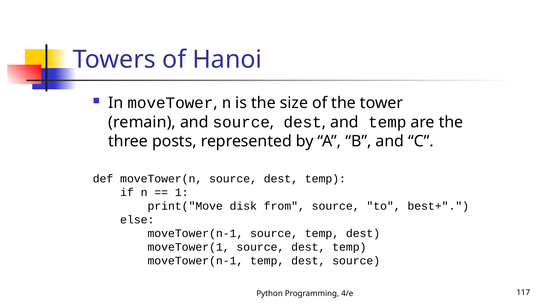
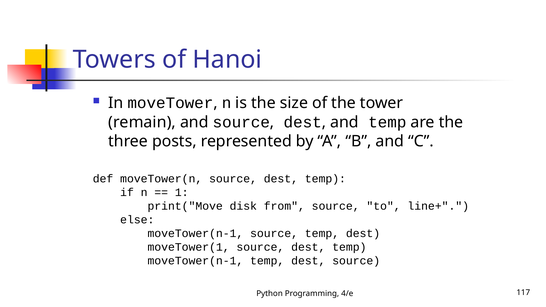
best+: best+ -> line+
